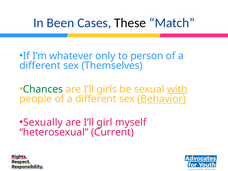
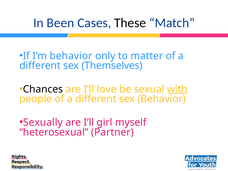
I’m whatever: whatever -> behavior
person: person -> matter
Chances colour: green -> black
girls: girls -> love
Behavior at (162, 99) underline: present -> none
Current: Current -> Partner
